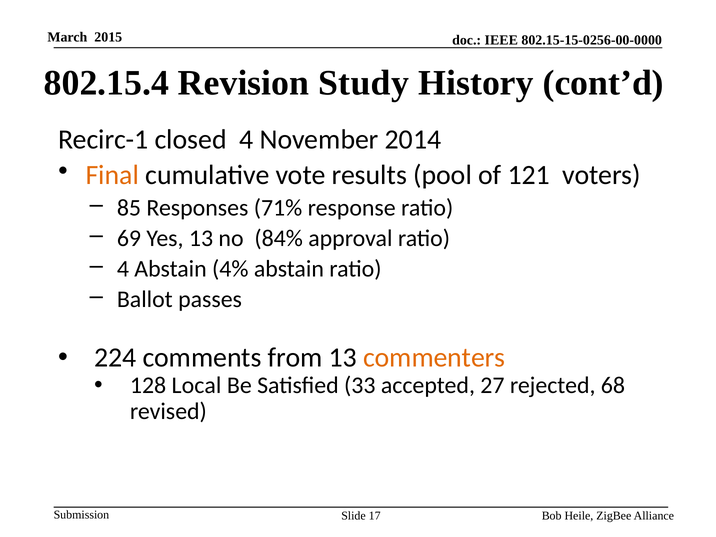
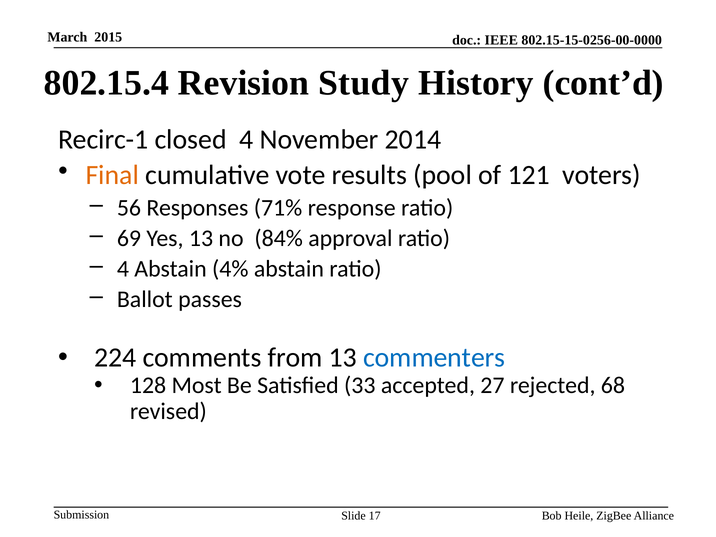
85: 85 -> 56
commenters colour: orange -> blue
Local: Local -> Most
